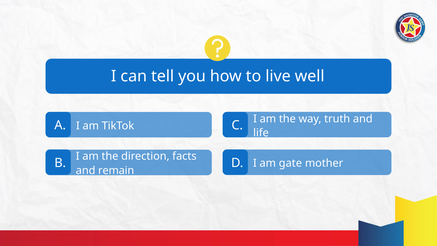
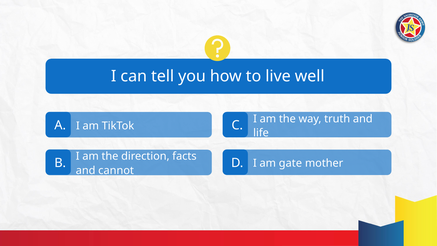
remain: remain -> cannot
